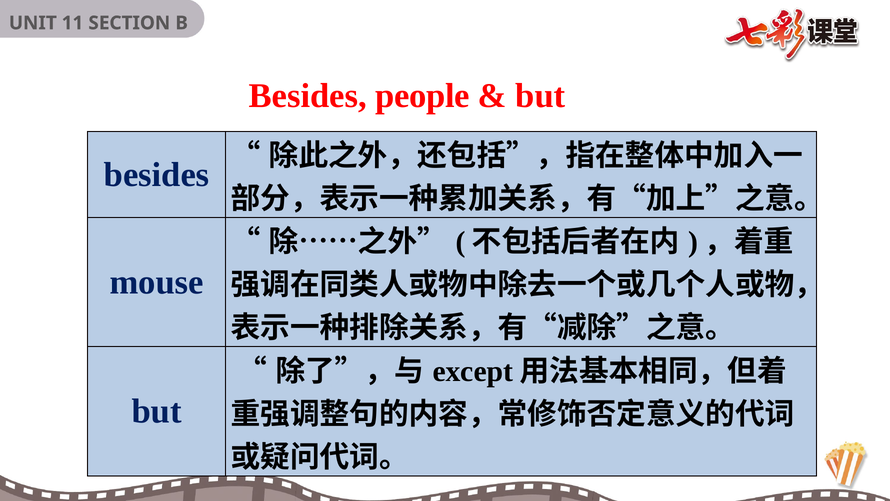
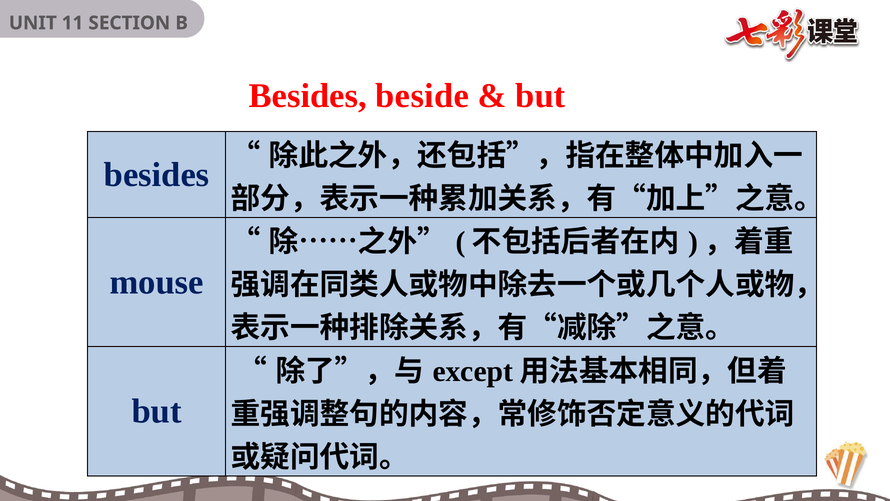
people: people -> beside
